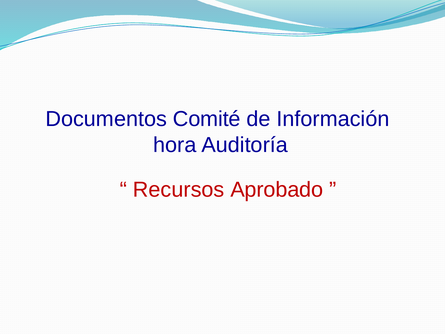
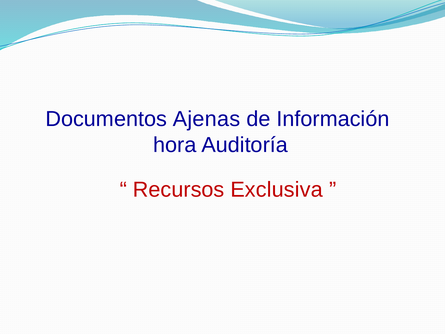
Comité: Comité -> Ajenas
Aprobado: Aprobado -> Exclusiva
